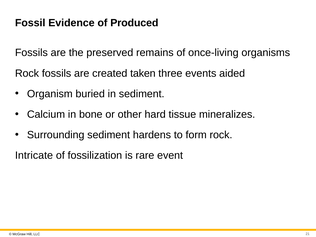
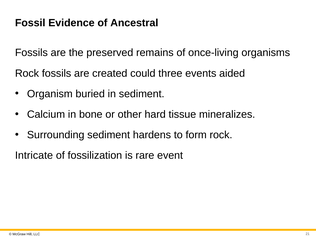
Produced: Produced -> Ancestral
taken: taken -> could
